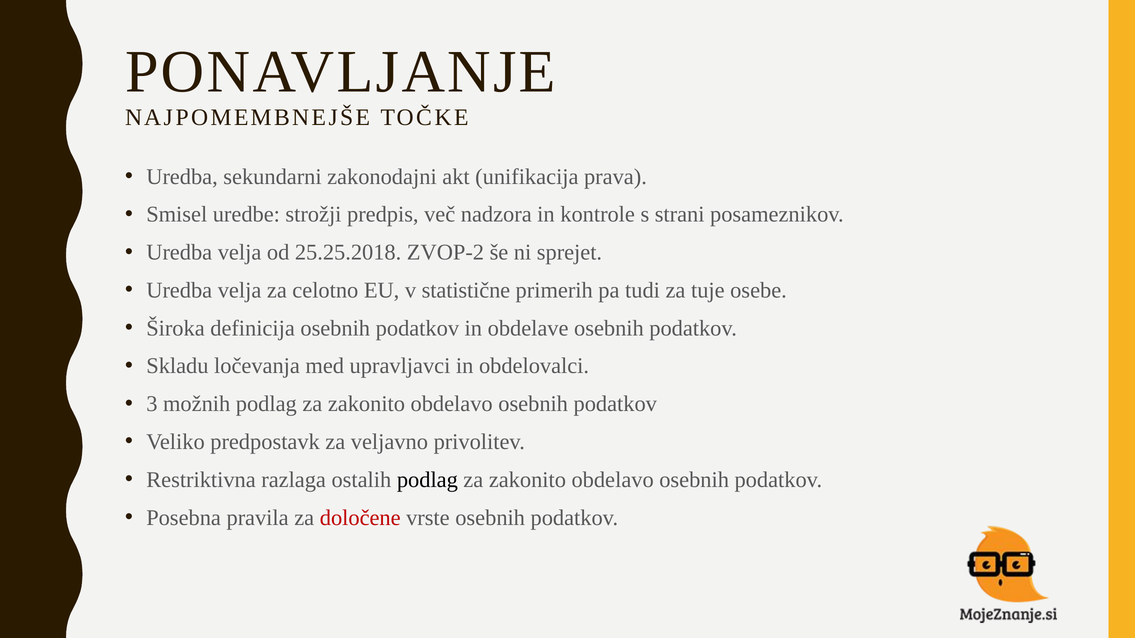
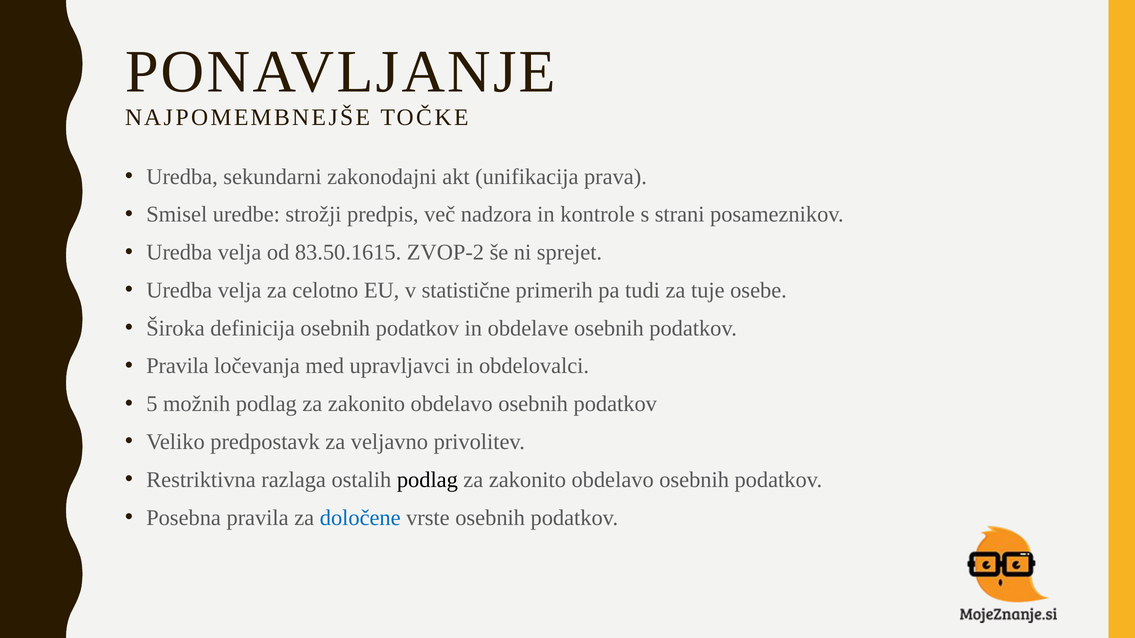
25.25.2018: 25.25.2018 -> 83.50.1615
Skladu at (177, 366): Skladu -> Pravila
3: 3 -> 5
določene colour: red -> blue
